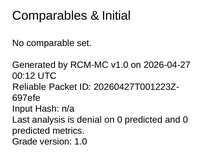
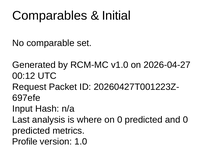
Reliable: Reliable -> Request
denial: denial -> where
Grade: Grade -> Profile
